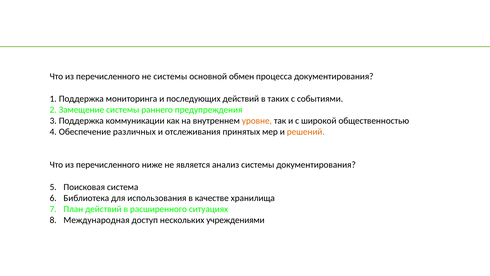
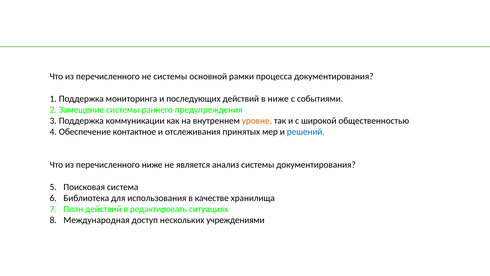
обмен: обмен -> рамки
в таких: таких -> ниже
различных: различных -> контактное
решений colour: orange -> blue
расширенного: расширенного -> редактировать
